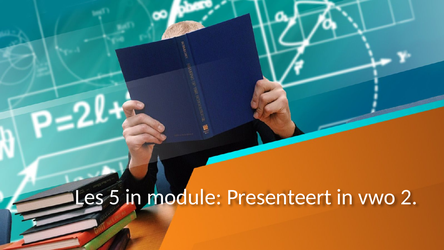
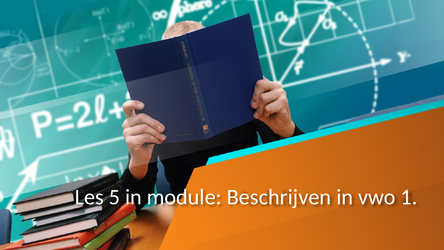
Presenteert: Presenteert -> Beschrijven
2: 2 -> 1
